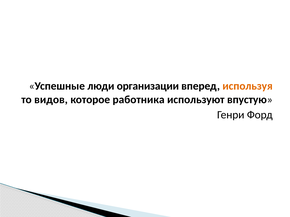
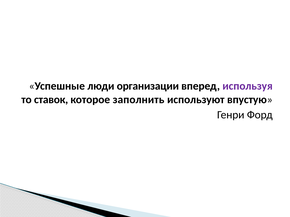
используя colour: orange -> purple
видов: видов -> ставок
работника: работника -> заполнить
